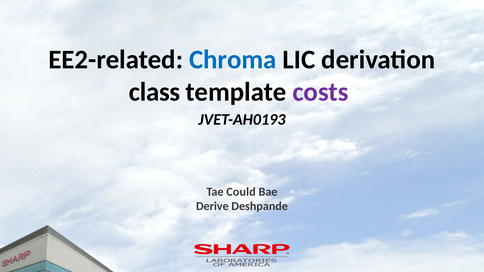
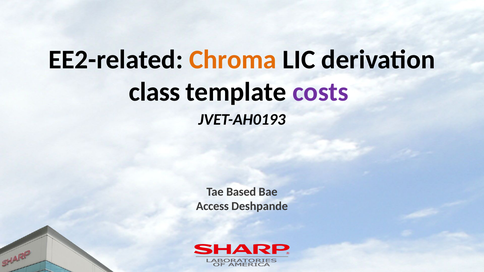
Chroma colour: blue -> orange
Could: Could -> Based
Derive: Derive -> Access
